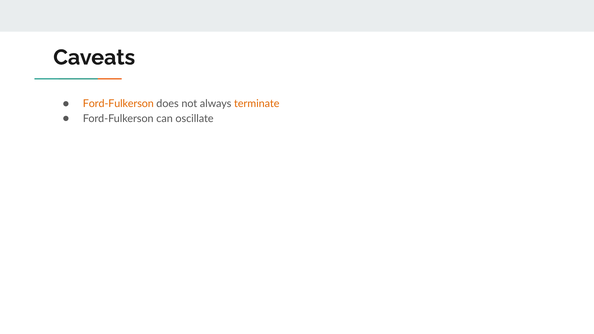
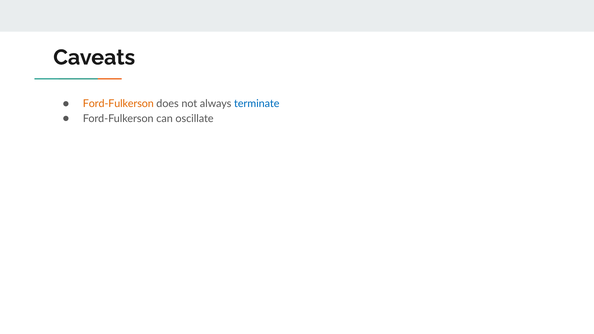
terminate colour: orange -> blue
